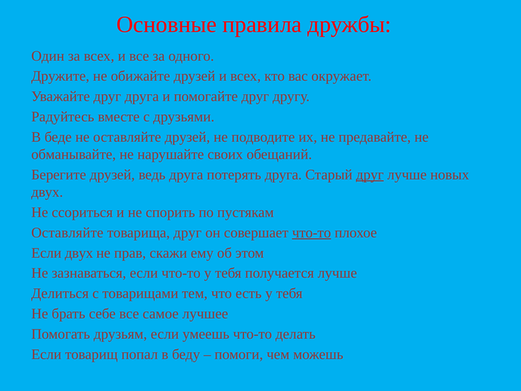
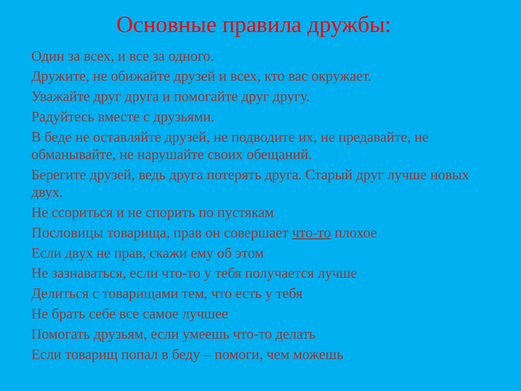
друг at (370, 175) underline: present -> none
Оставляйте at (67, 232): Оставляйте -> Пословицы
товарища друг: друг -> прав
